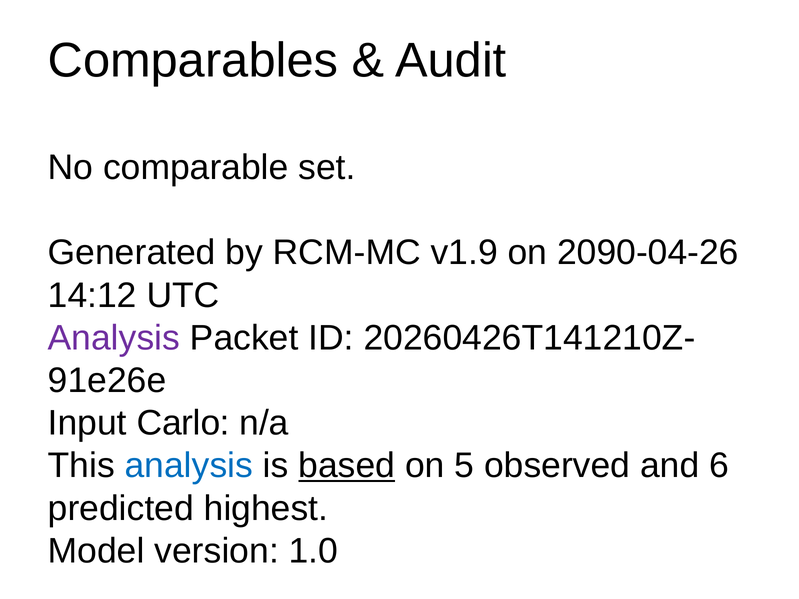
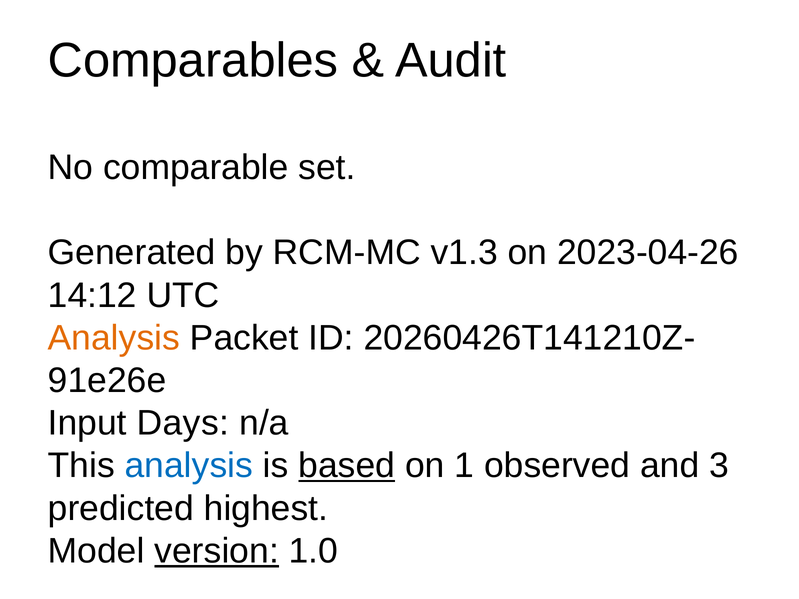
v1.9: v1.9 -> v1.3
2090-04-26: 2090-04-26 -> 2023-04-26
Analysis at (114, 338) colour: purple -> orange
Carlo: Carlo -> Days
5: 5 -> 1
6: 6 -> 3
version underline: none -> present
